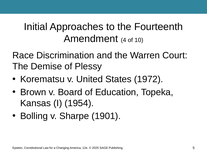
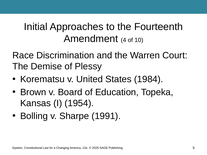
1972: 1972 -> 1984
1901: 1901 -> 1991
